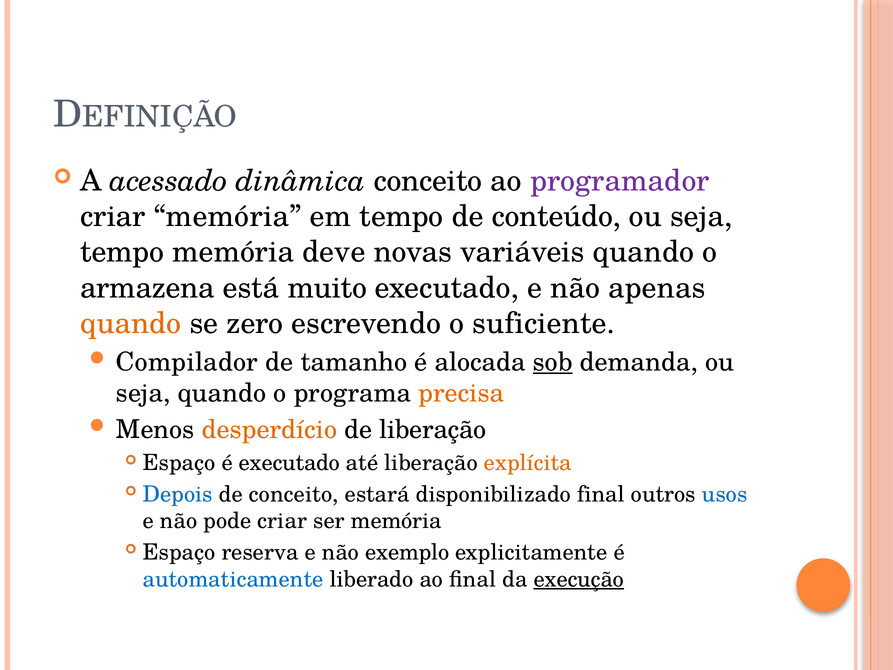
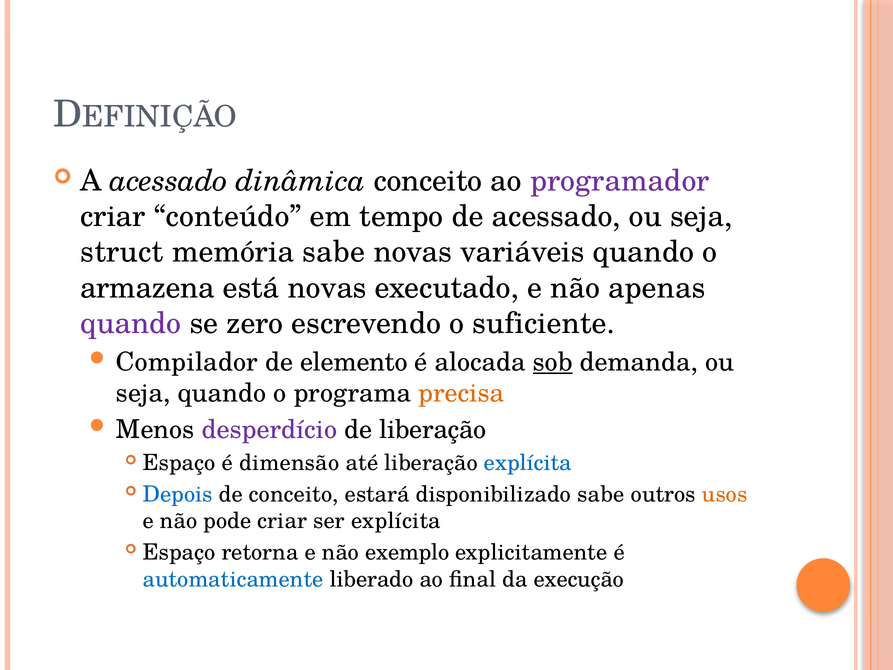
criar memória: memória -> conteúdo
de conteúdo: conteúdo -> acessado
tempo at (122, 252): tempo -> struct
memória deve: deve -> sabe
está muito: muito -> novas
quando at (131, 324) colour: orange -> purple
tamanho: tamanho -> elemento
desperdício colour: orange -> purple
é executado: executado -> dimensão
explícita at (528, 463) colour: orange -> blue
disponibilizado final: final -> sabe
usos colour: blue -> orange
ser memória: memória -> explícita
reserva: reserva -> retorna
execução underline: present -> none
